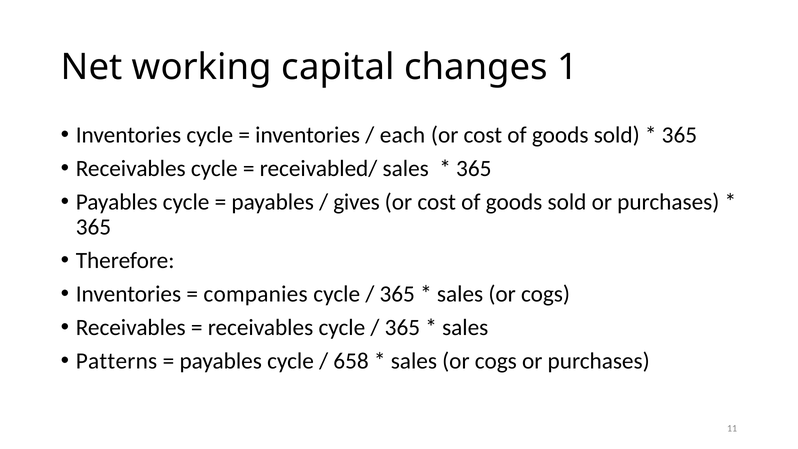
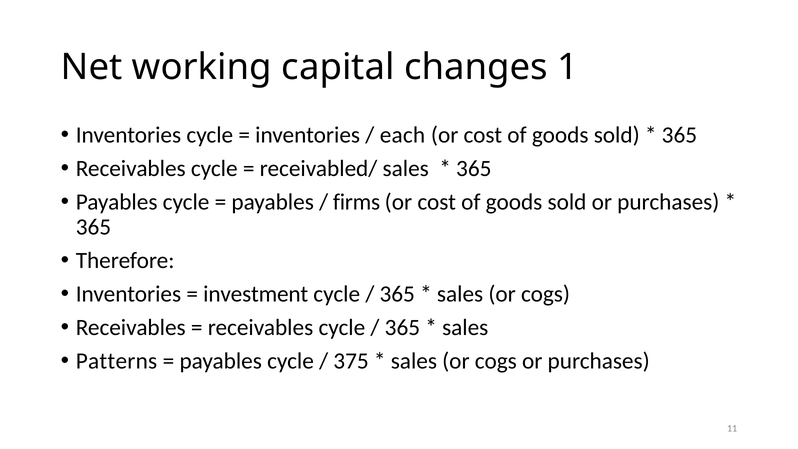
gives: gives -> firms
companies: companies -> investment
658: 658 -> 375
